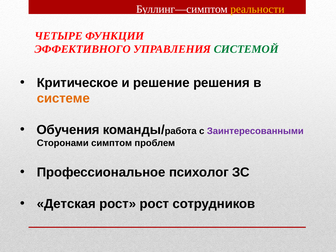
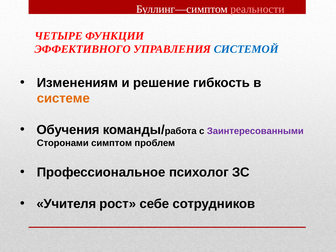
реальности colour: yellow -> pink
СИСТЕМОЙ colour: green -> blue
Критическое: Критическое -> Изменениям
решения: решения -> гибкость
Детская: Детская -> Учителя
рост рост: рост -> себе
